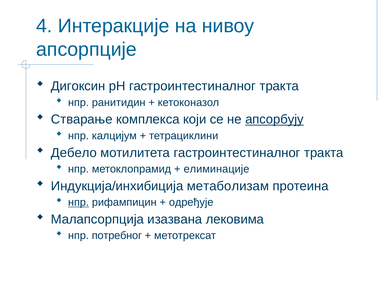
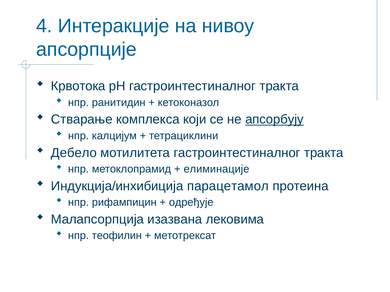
Дигоксин: Дигоксин -> Крвотока
метаболизам: метаболизам -> парацетамол
нпр at (78, 203) underline: present -> none
потребног: потребног -> теофилин
